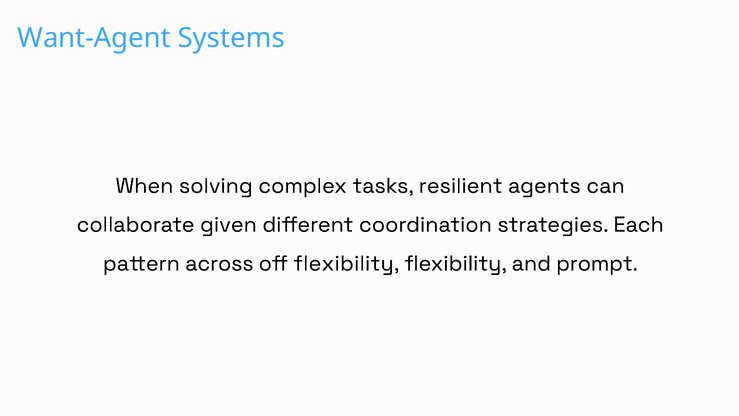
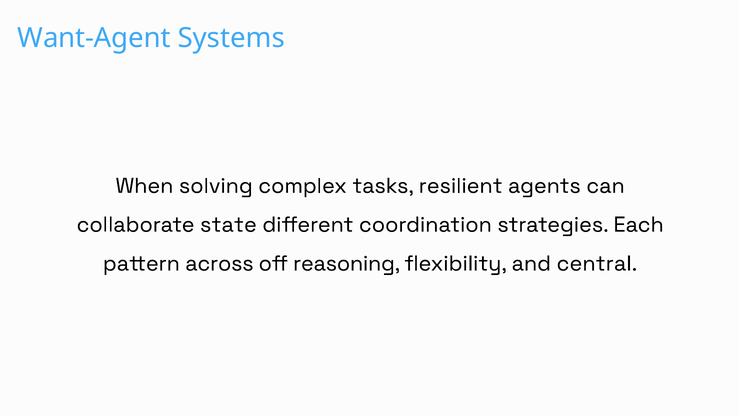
given: given -> state
off flexibility: flexibility -> reasoning
prompt: prompt -> central
